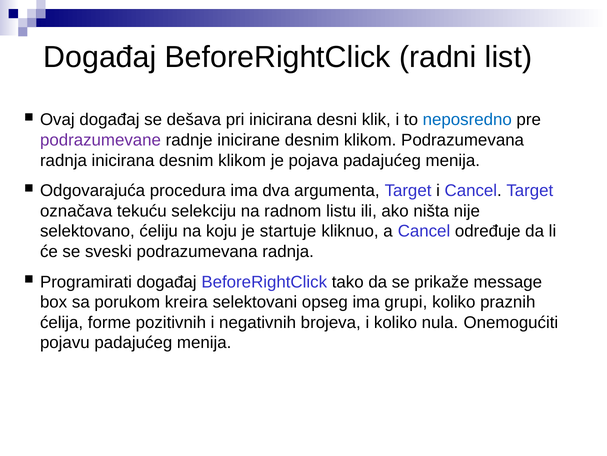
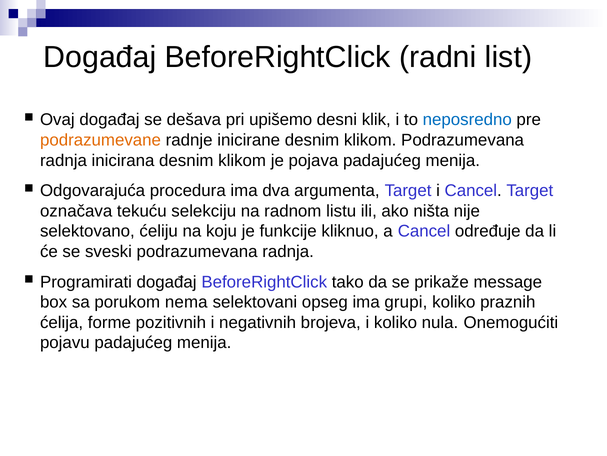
pri inicirana: inicirana -> upišemo
podrazumevane colour: purple -> orange
startuje: startuje -> funkcije
kreira: kreira -> nema
